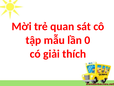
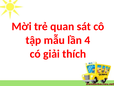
0: 0 -> 4
